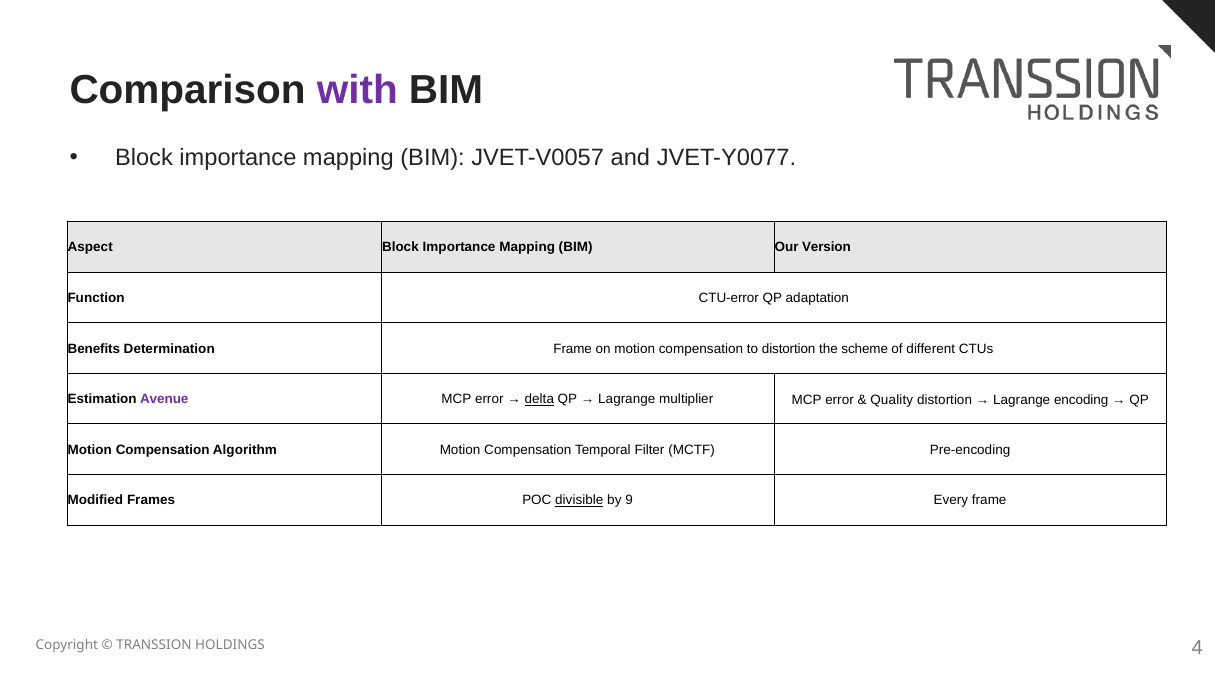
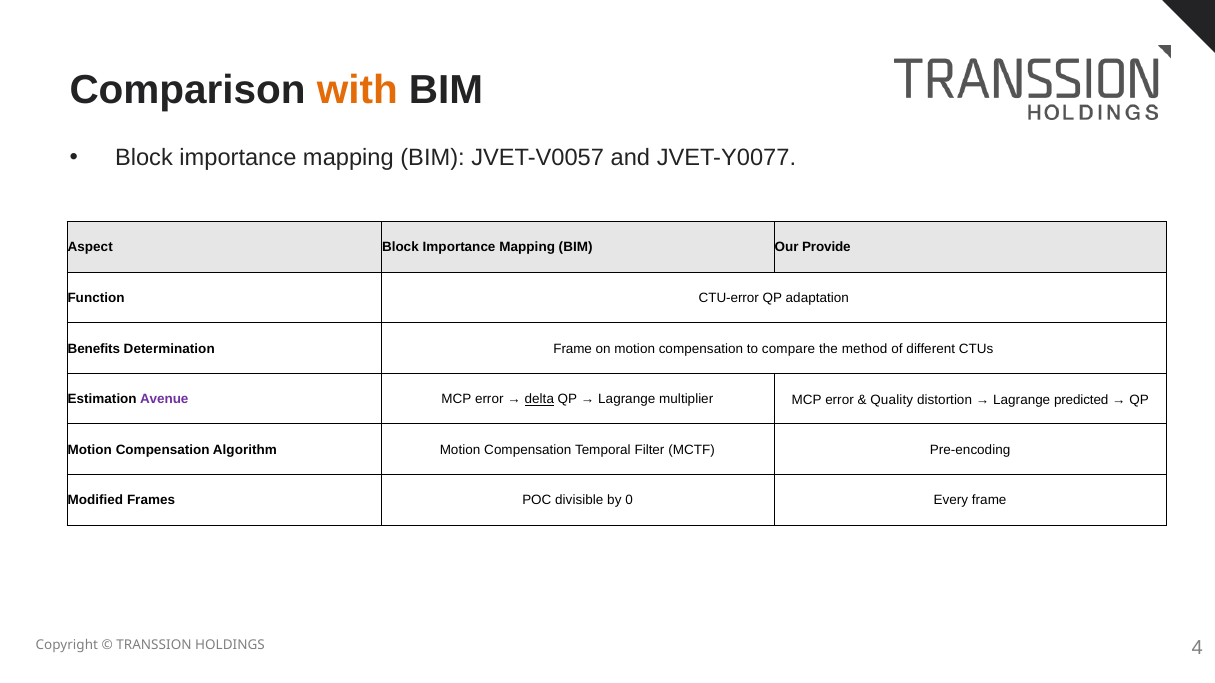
with colour: purple -> orange
Version: Version -> Provide
to distortion: distortion -> compare
scheme: scheme -> method
encoding: encoding -> predicted
divisible underline: present -> none
9: 9 -> 0
